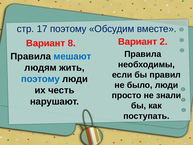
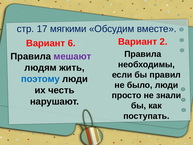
17 поэтому: поэтому -> мягкими
8: 8 -> 6
мешают colour: blue -> purple
